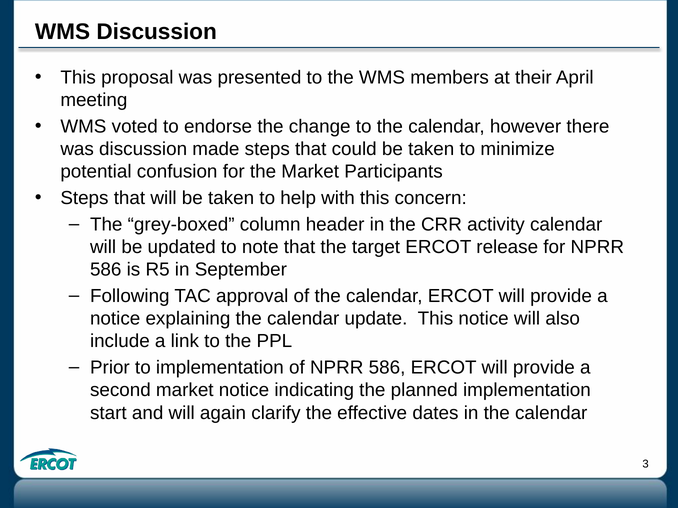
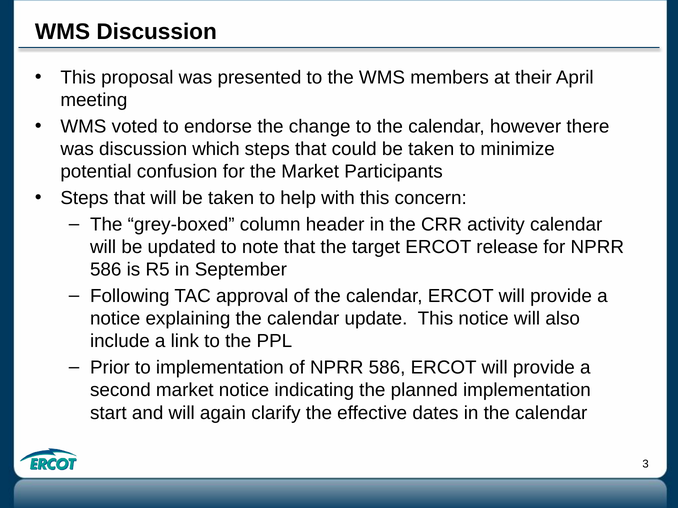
made: made -> which
